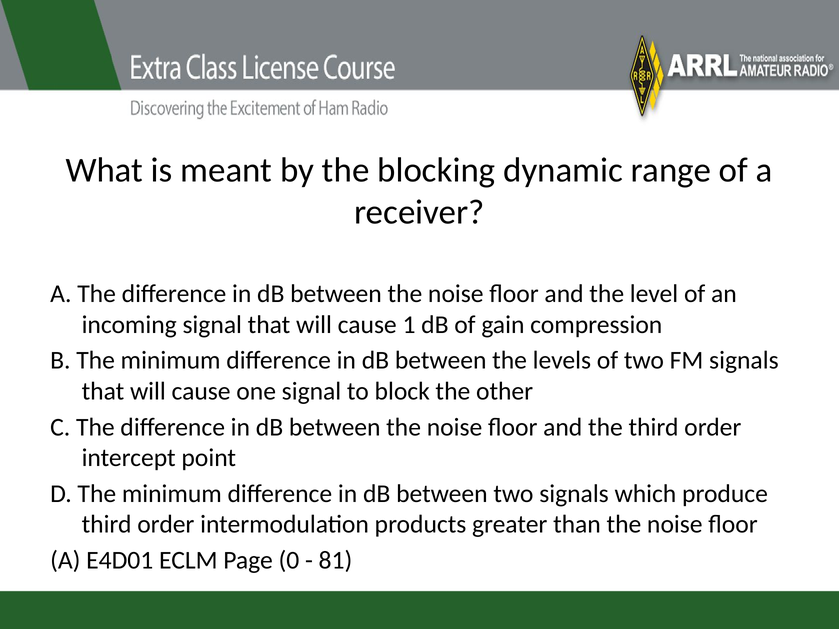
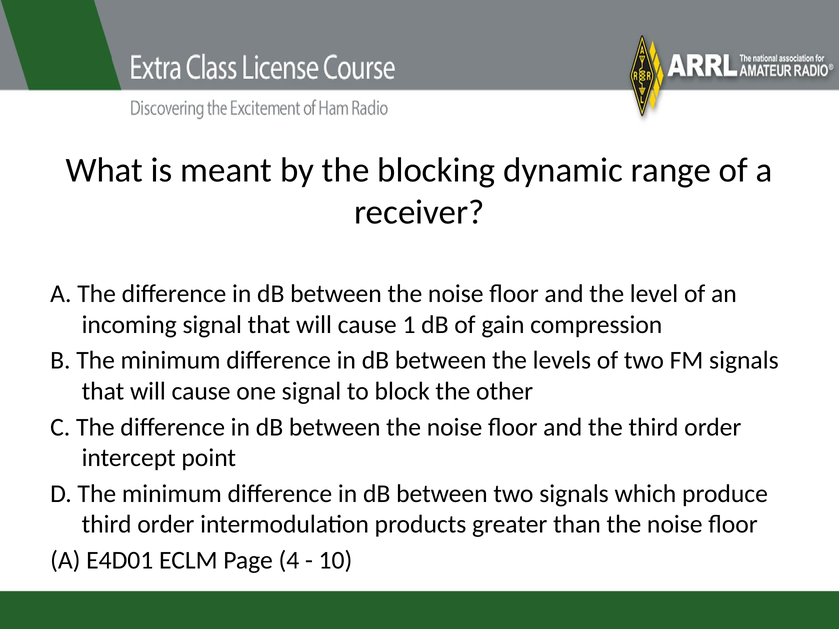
0: 0 -> 4
81: 81 -> 10
